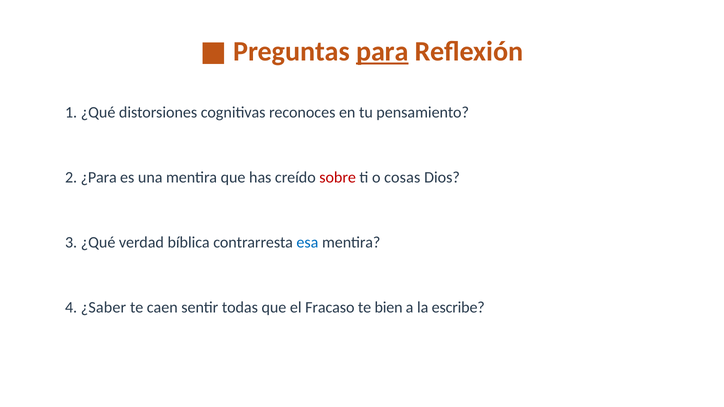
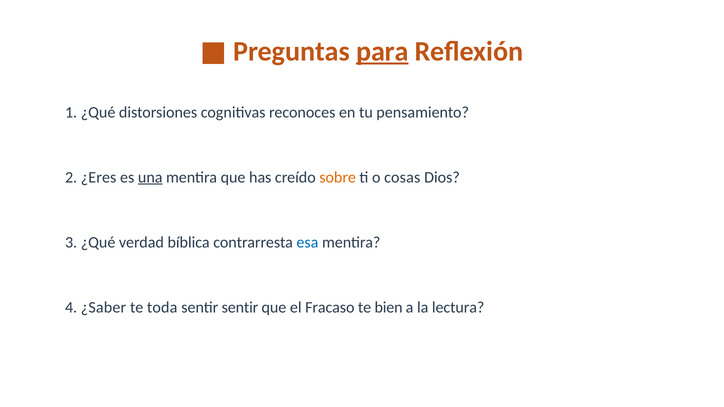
¿Para: ¿Para -> ¿Eres
una underline: none -> present
sobre colour: red -> orange
caen: caen -> toda
sentir todas: todas -> sentir
escribe: escribe -> lectura
